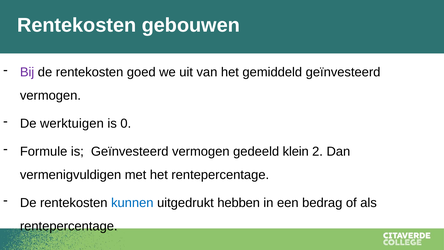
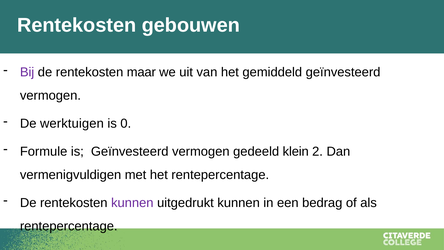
goed: goed -> maar
kunnen at (132, 203) colour: blue -> purple
uitgedrukt hebben: hebben -> kunnen
